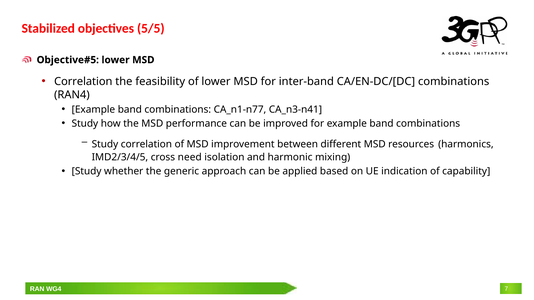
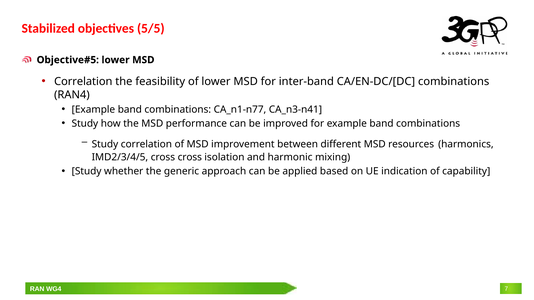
cross need: need -> cross
